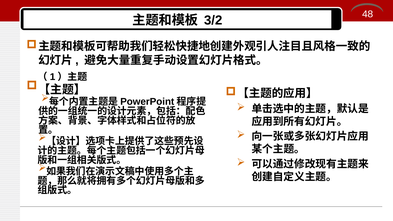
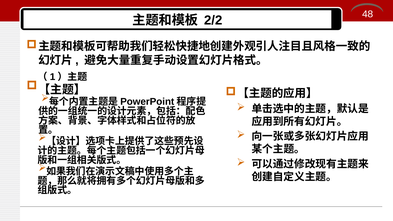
3/2: 3/2 -> 2/2
